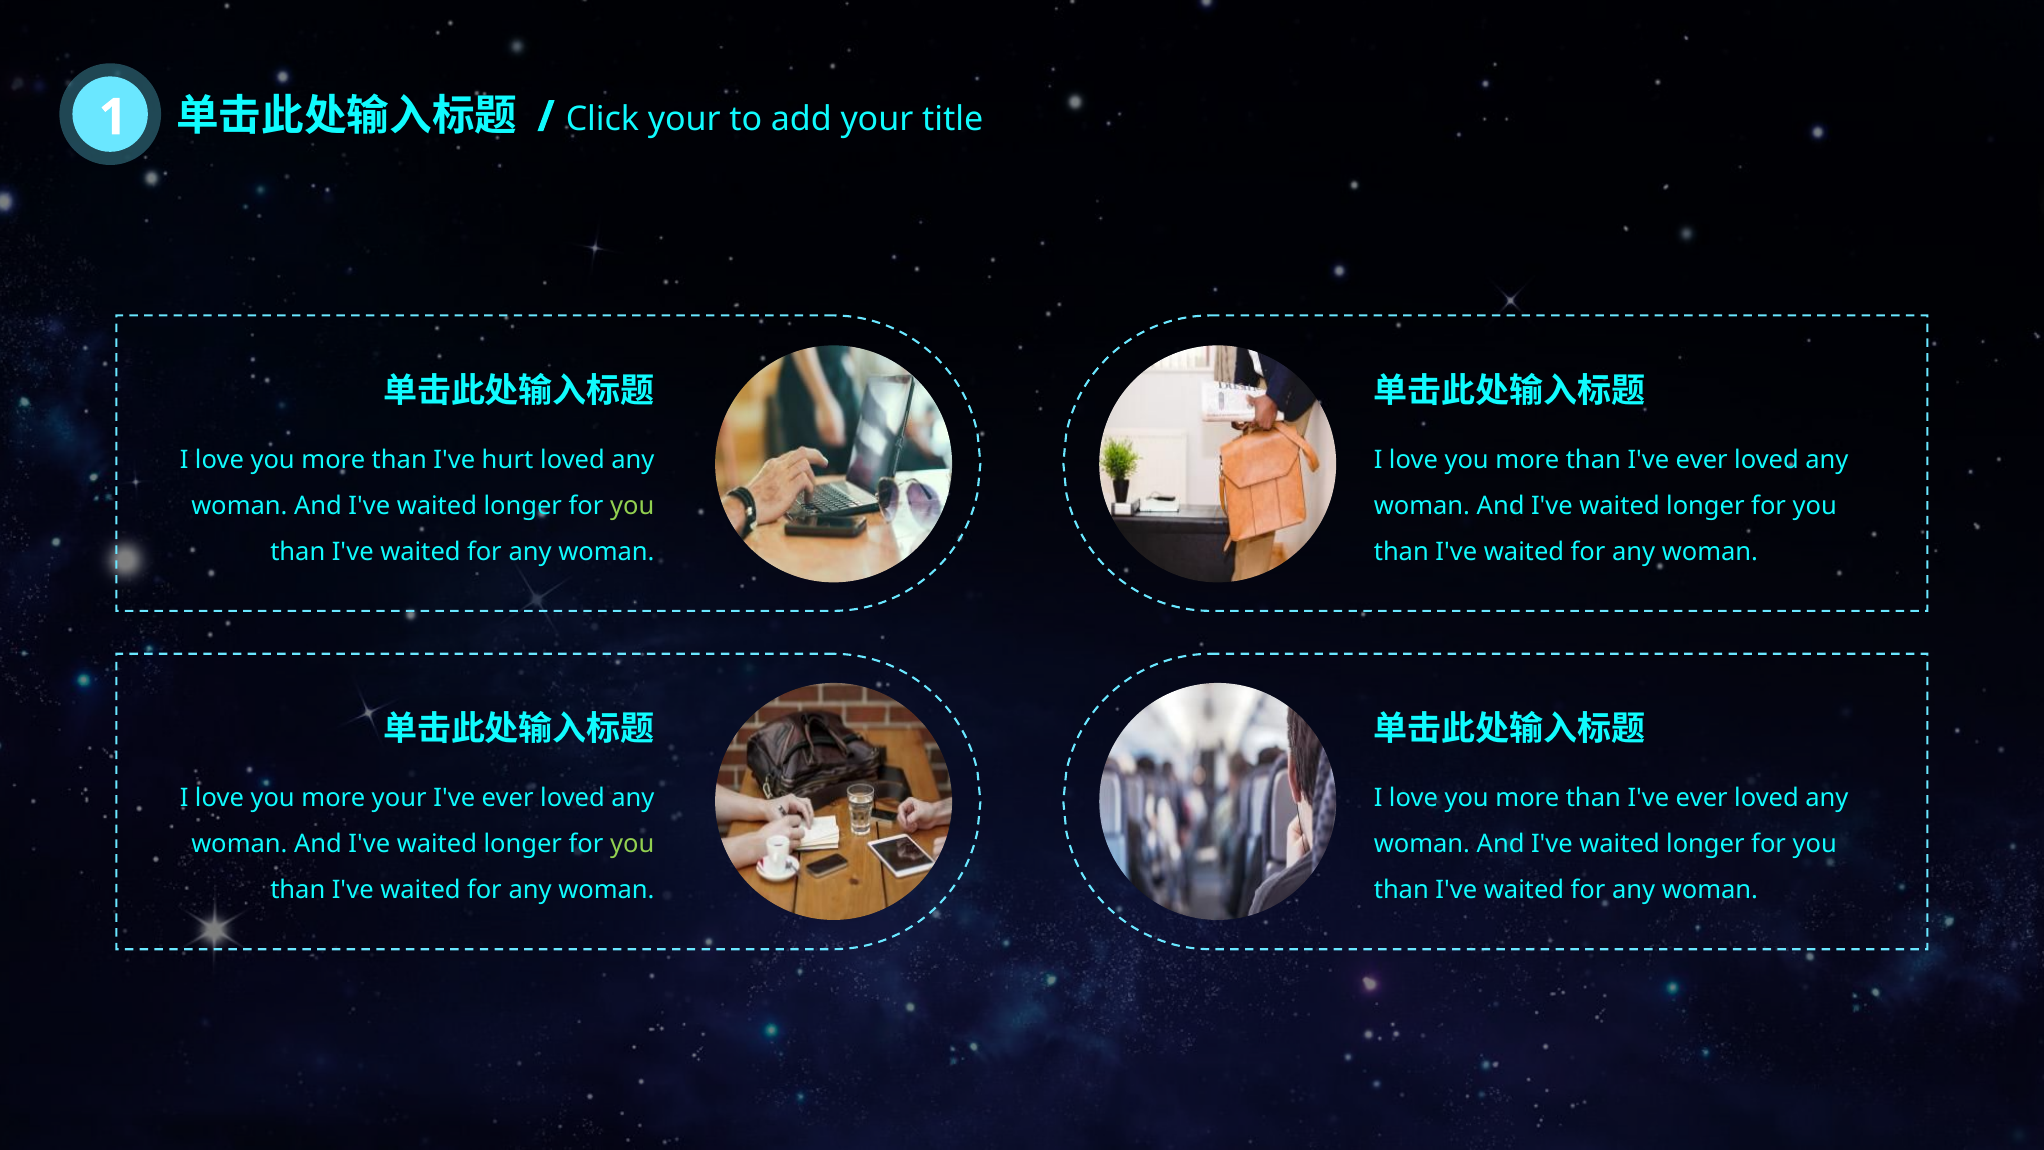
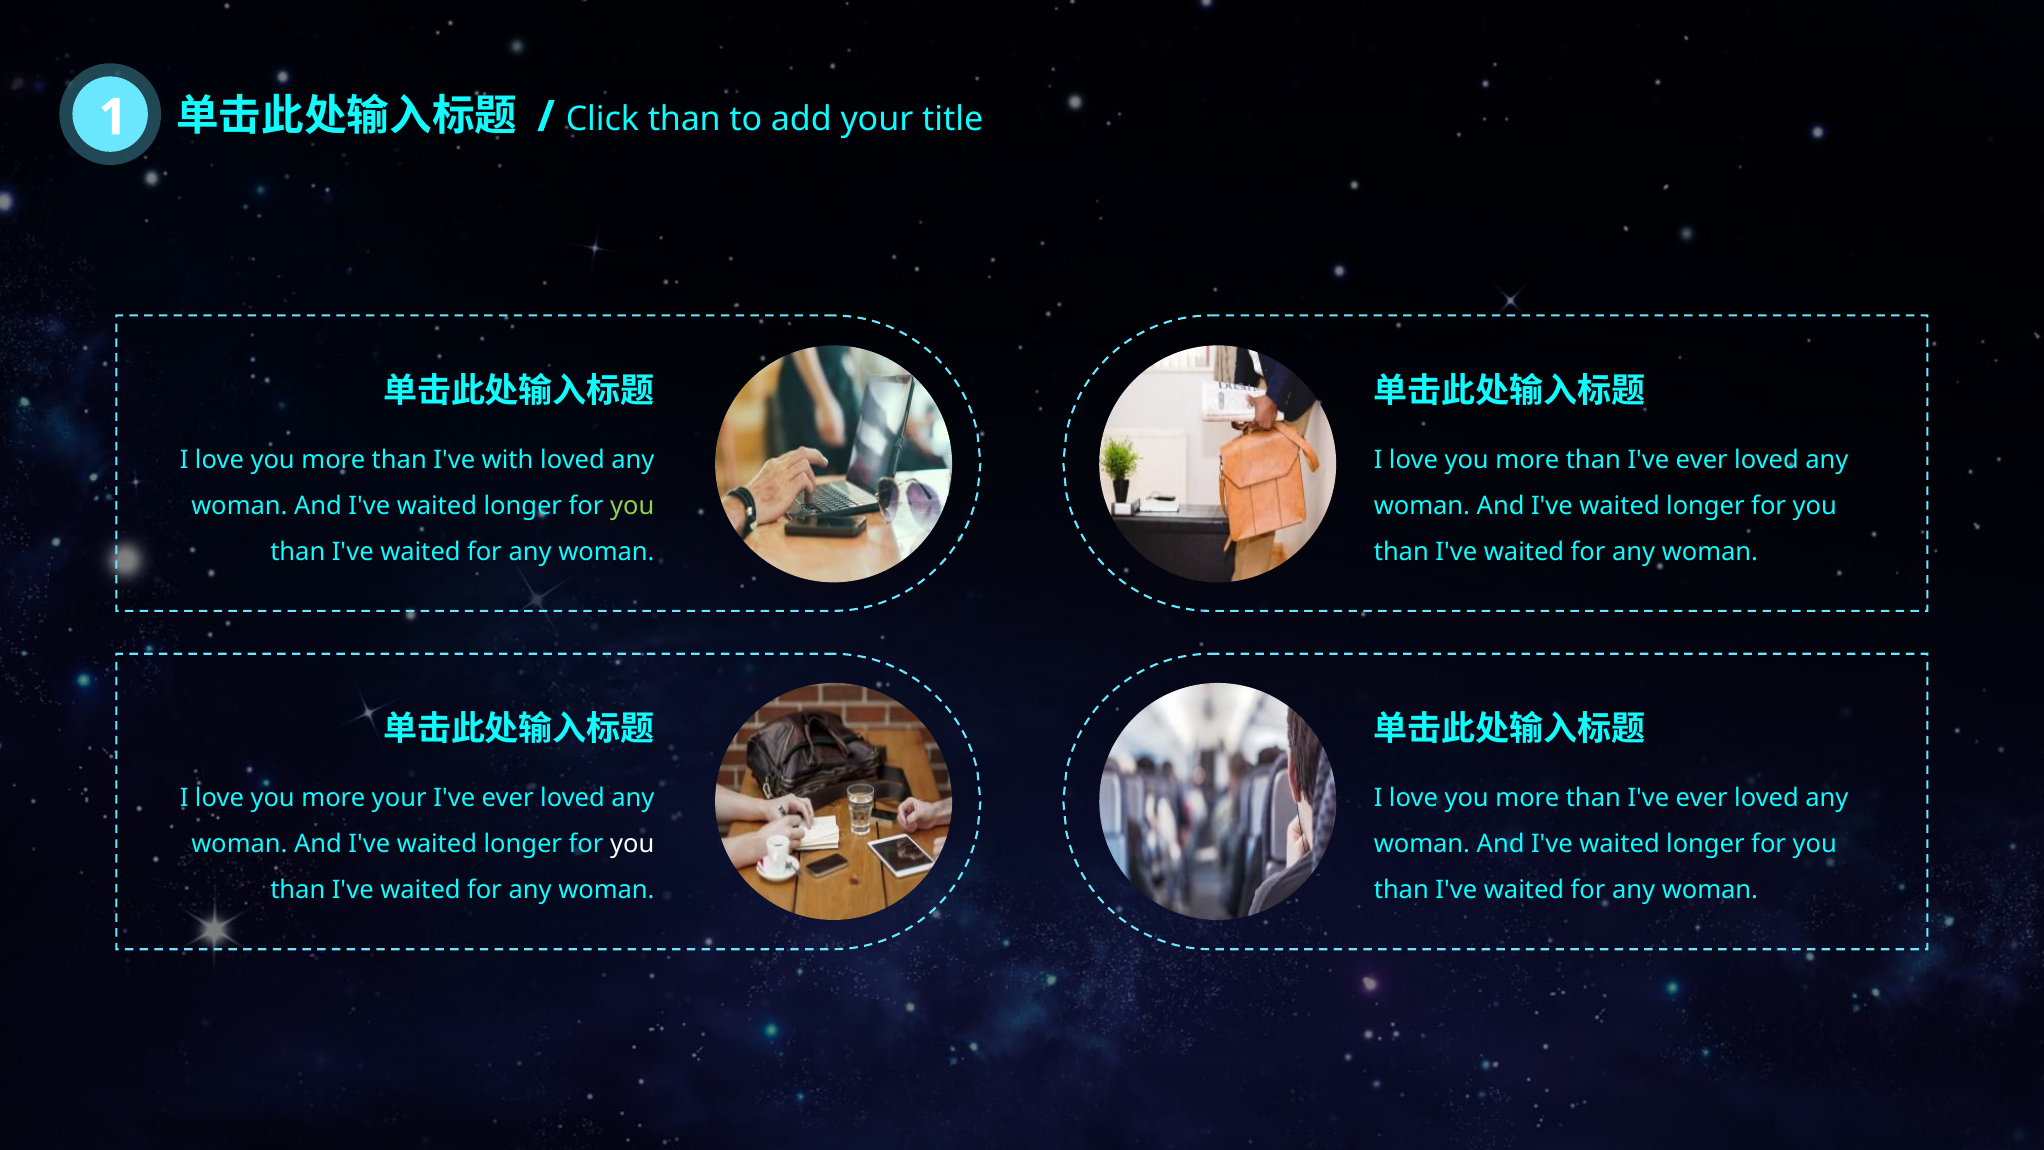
Click your: your -> than
hurt: hurt -> with
you at (632, 844) colour: light green -> white
